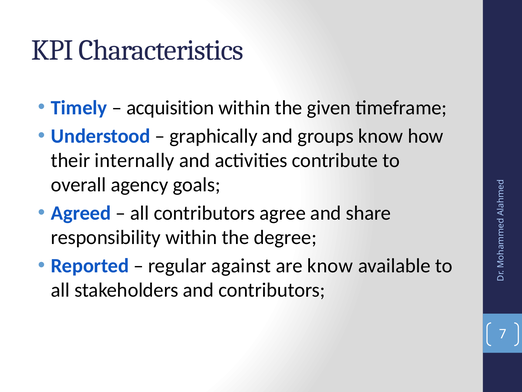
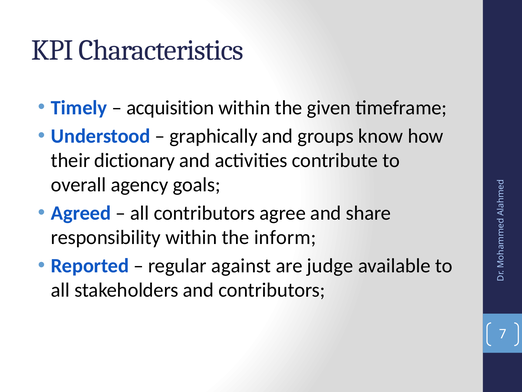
internally: internally -> dictionary
degree: degree -> inform
are know: know -> judge
